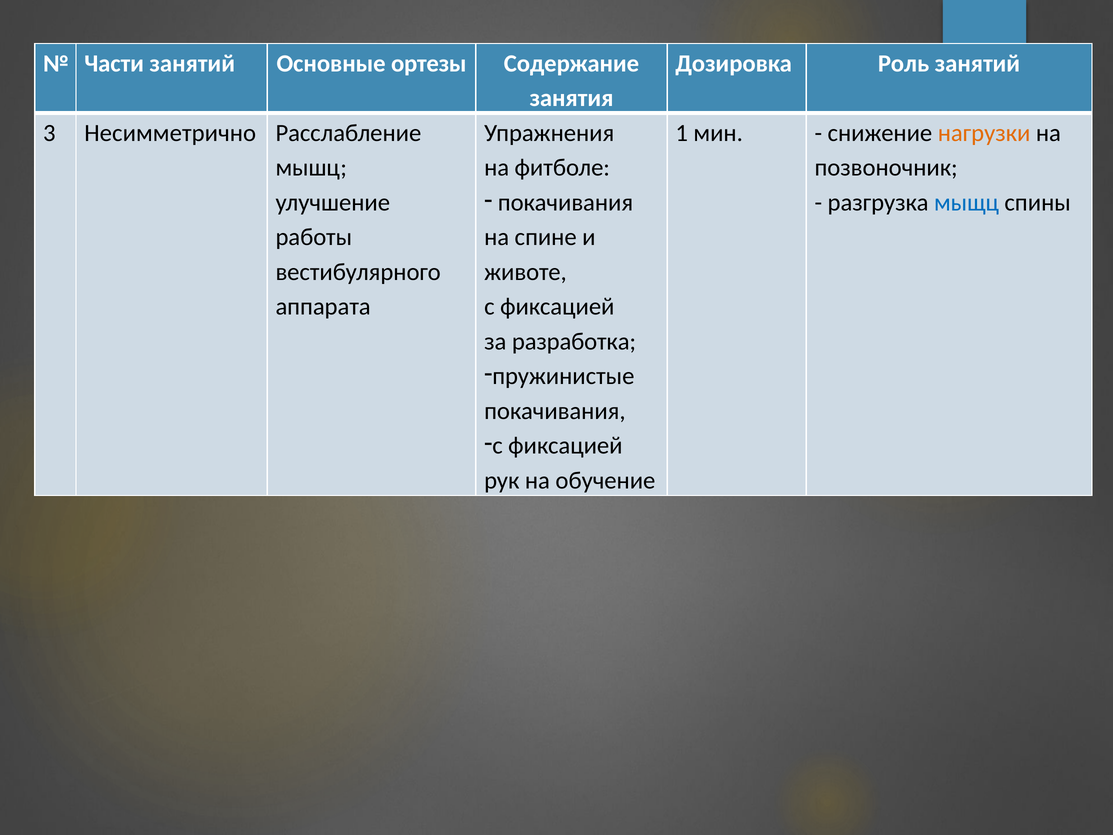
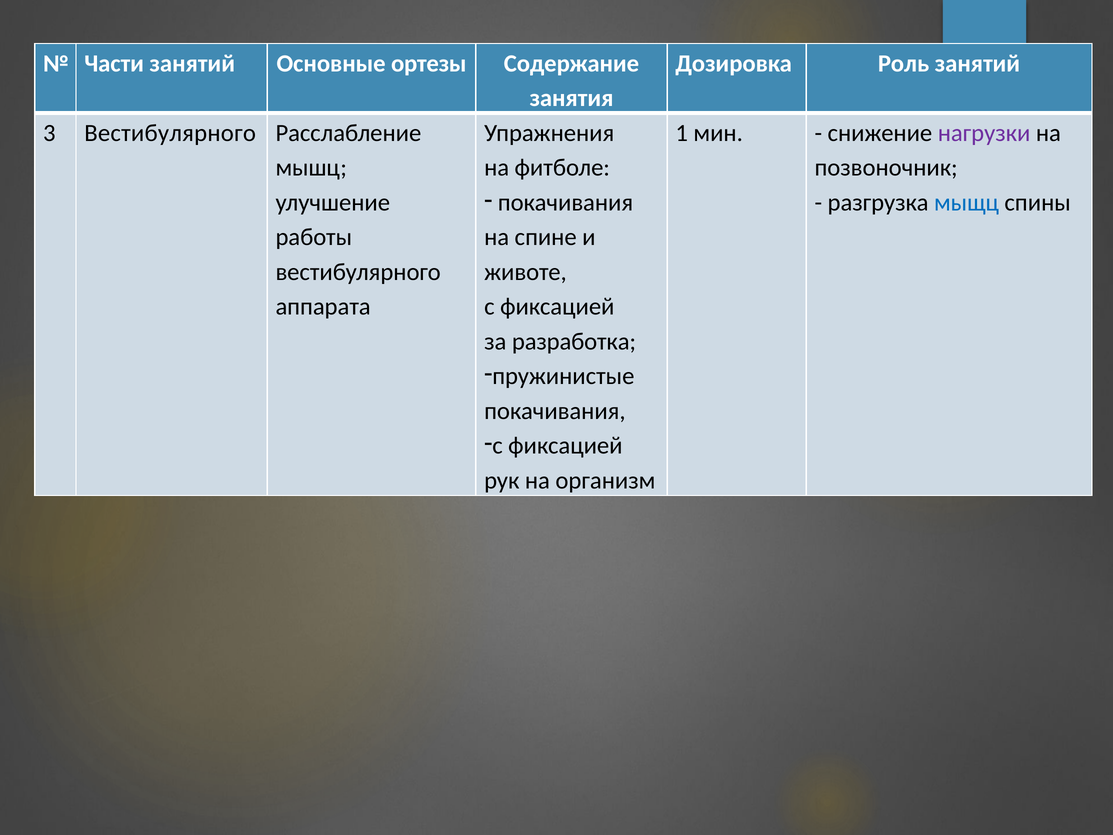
3 Несимметрично: Несимметрично -> Вестибулярного
нагрузки colour: orange -> purple
обучение: обучение -> организм
